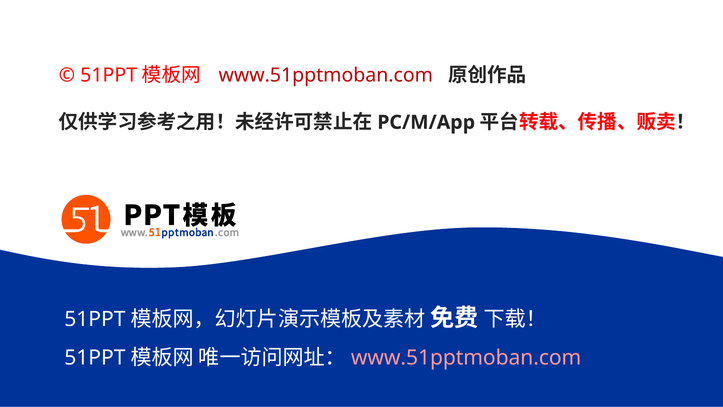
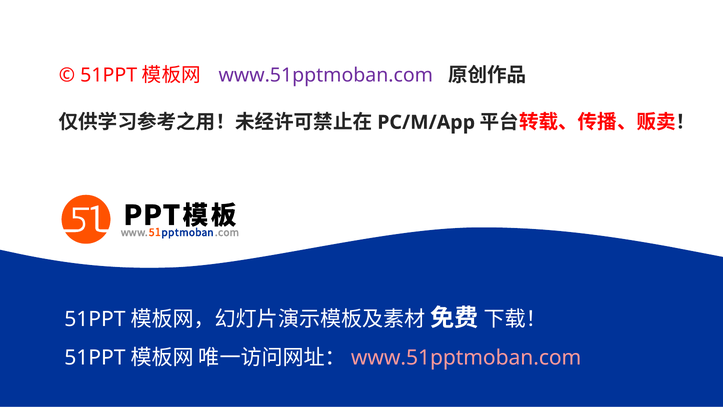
www.51pptmoban.com at (326, 75) colour: red -> purple
